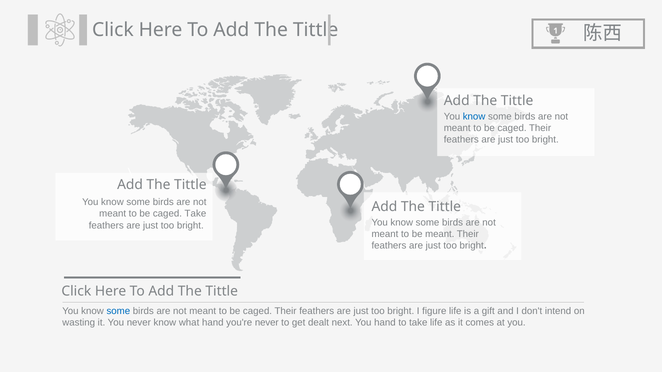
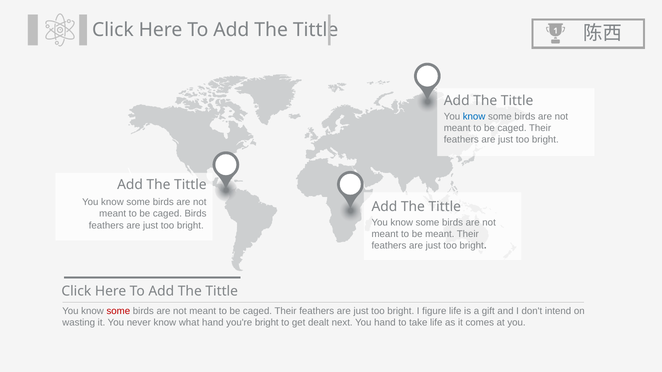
caged Take: Take -> Birds
some at (118, 311) colour: blue -> red
you're never: never -> bright
